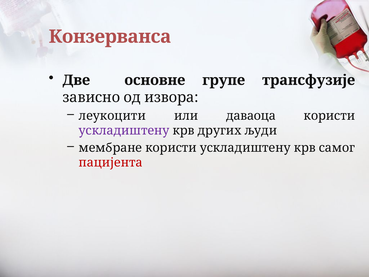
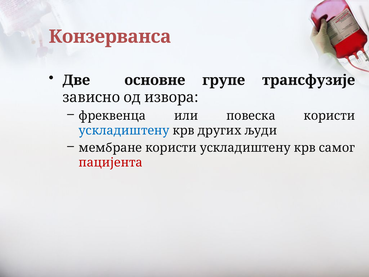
леукоцити: леукоцити -> фреквенца
даваоца: даваоца -> повеска
ускладиштену at (124, 130) colour: purple -> blue
